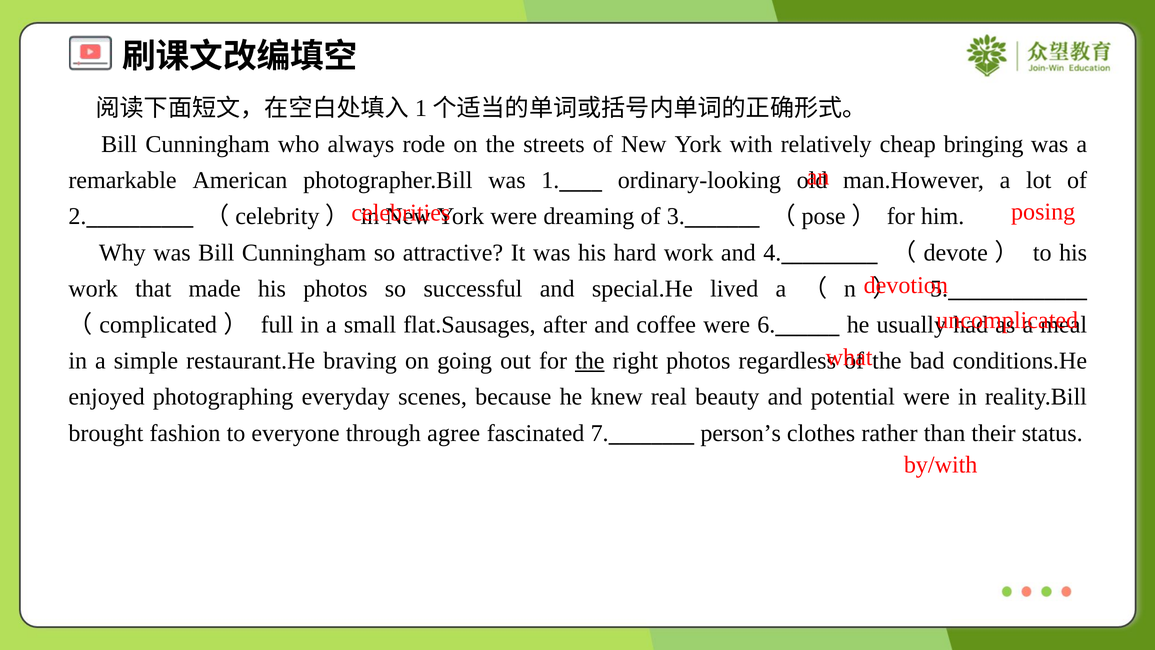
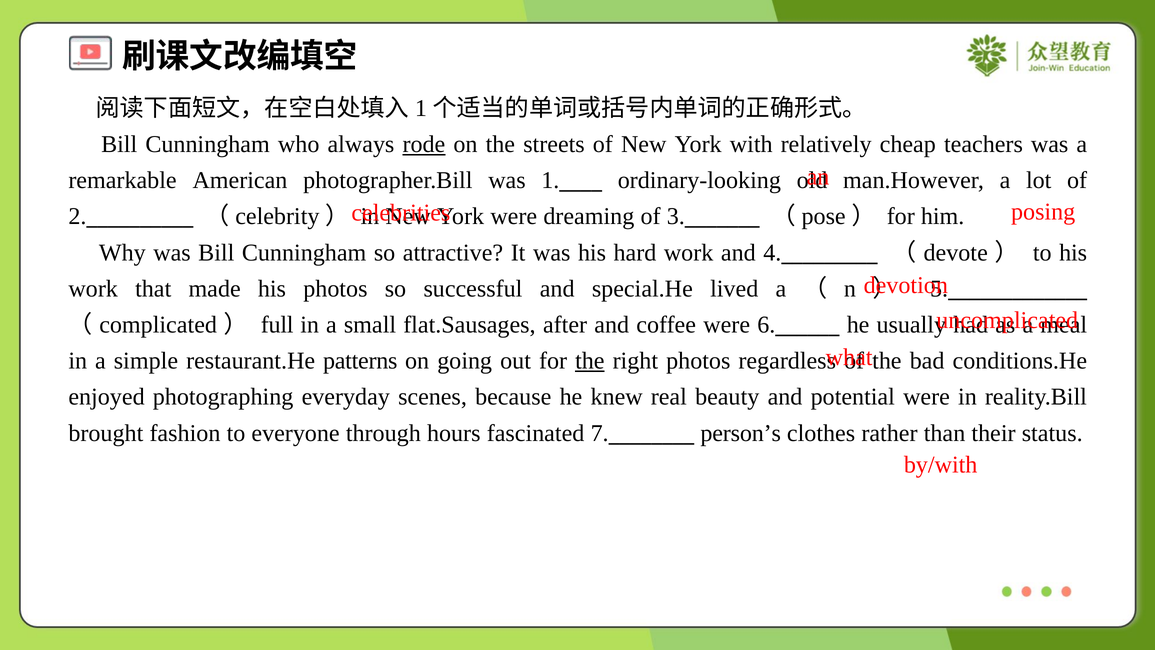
rode underline: none -> present
bringing: bringing -> teachers
braving: braving -> patterns
agree: agree -> hours
